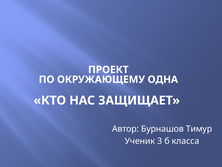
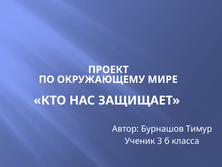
ОДНА: ОДНА -> МИРЕ
